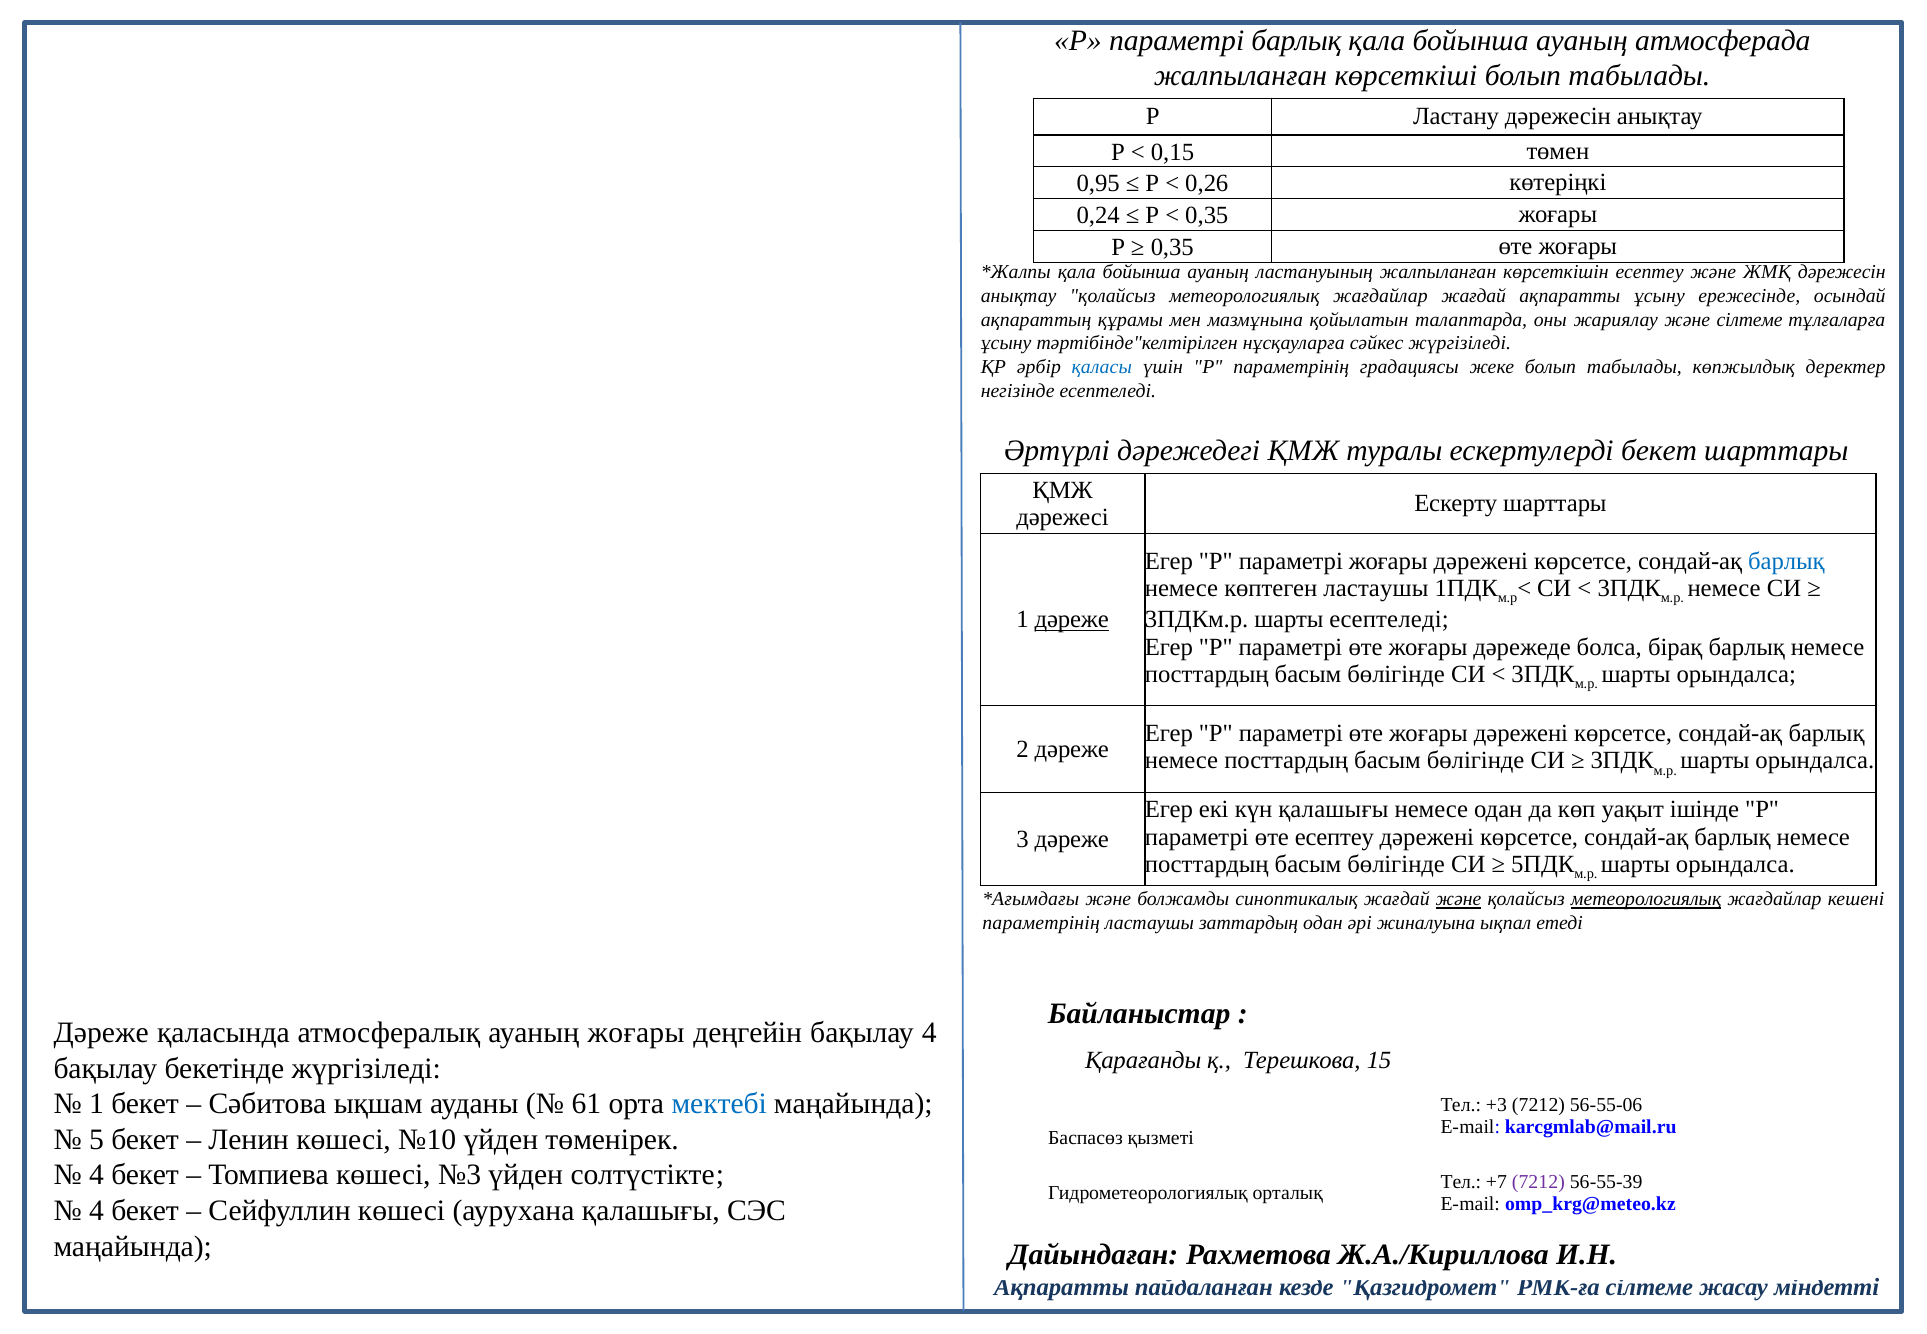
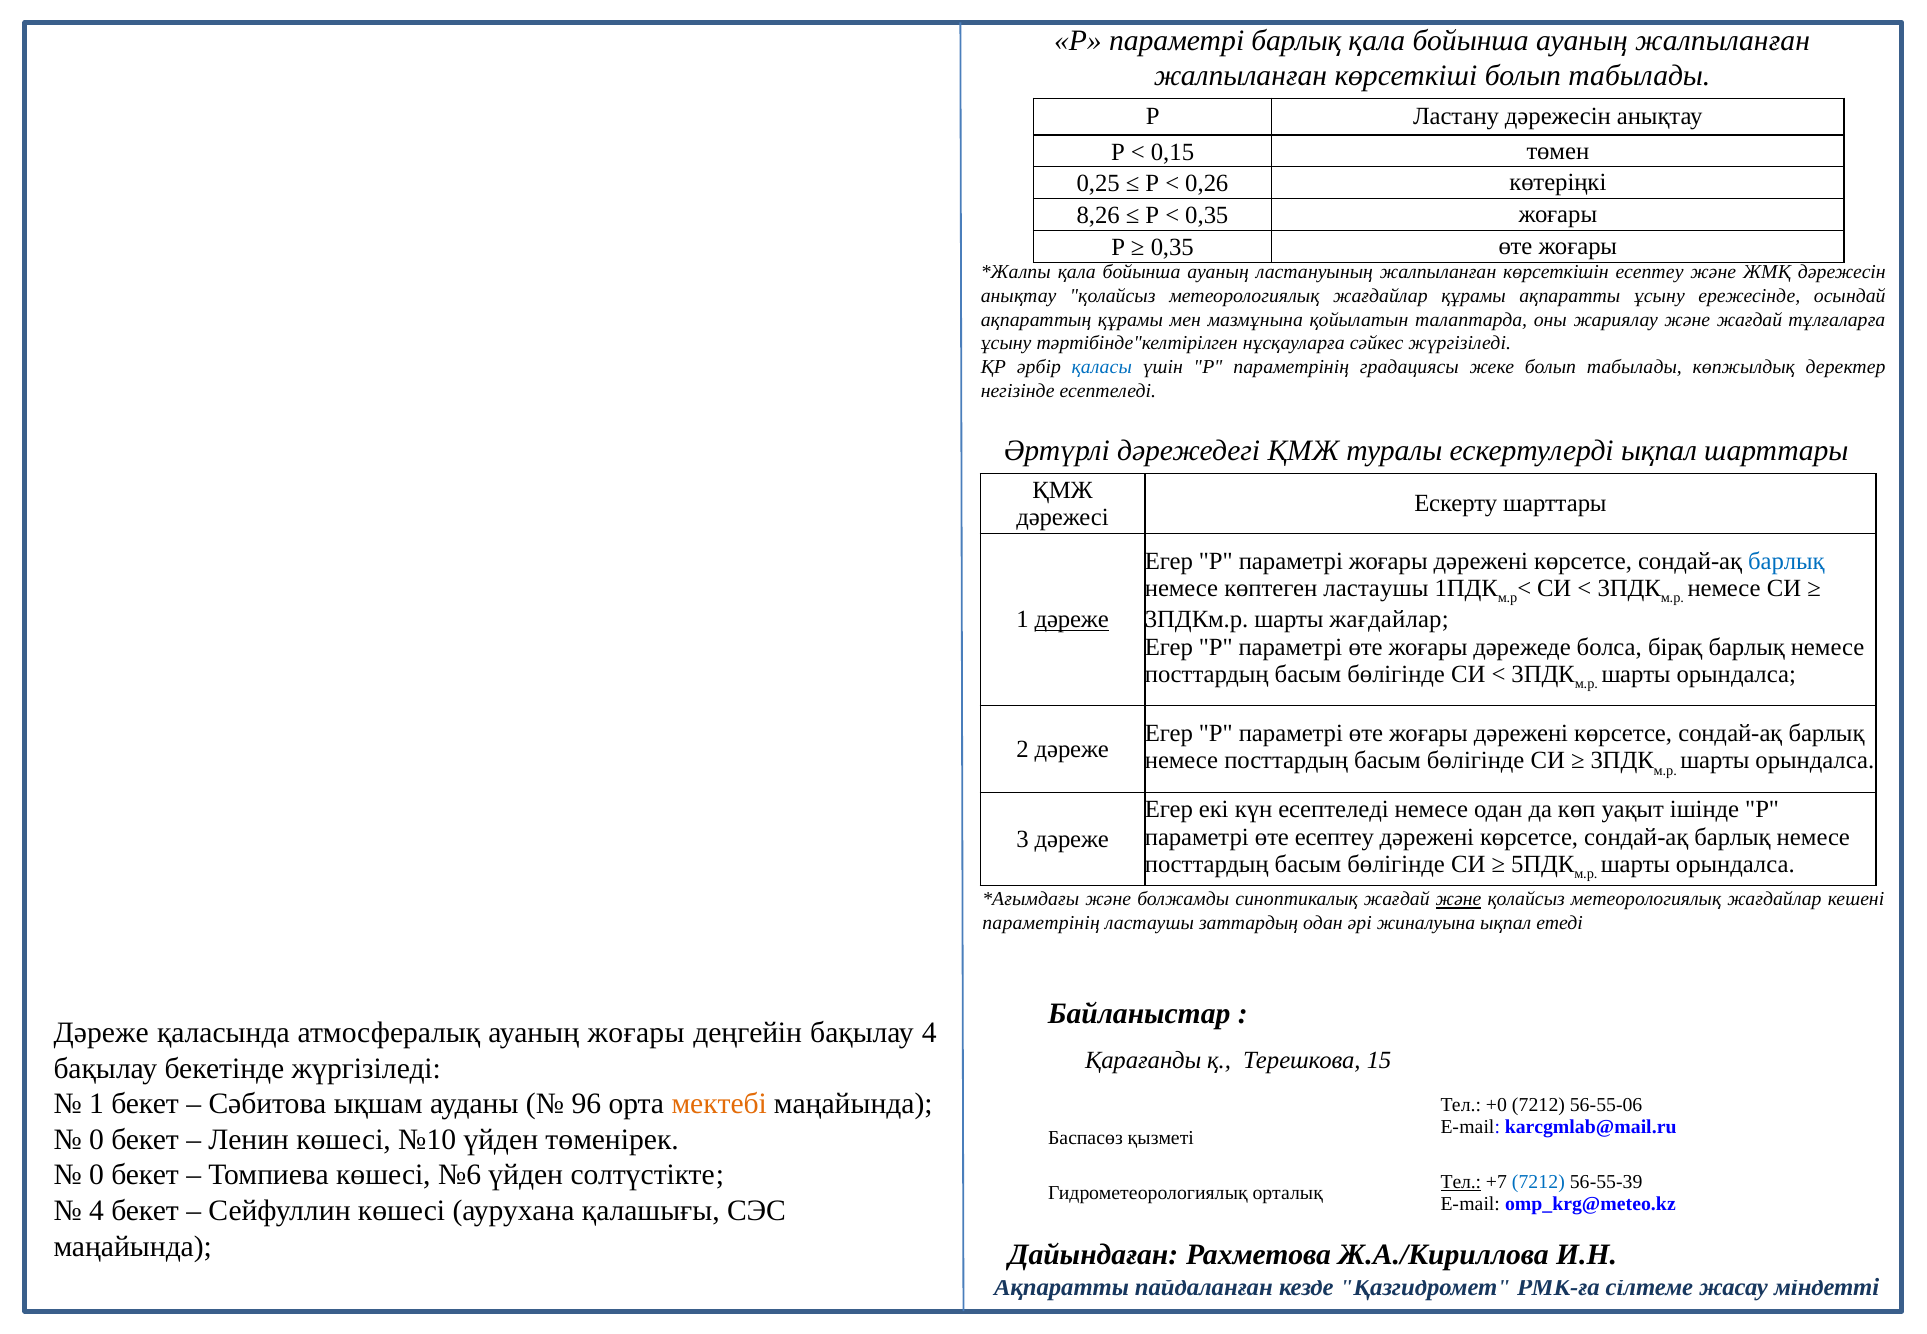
ауаның атмосферада: атмосферада -> жалпыланған
0,95: 0,95 -> 0,25
0,24: 0,24 -> 8,26
жағдайлар жағдай: жағдай -> құрамы
және сілтеме: сілтеме -> жағдай
ескертулерді бекет: бекет -> ықпал
шарты есептеледі: есептеледі -> жағдайлар
күн қалашығы: қалашығы -> есептеледі
метеорологиялық at (1646, 900) underline: present -> none
61: 61 -> 96
мектебі colour: blue -> orange
+3: +3 -> +0
5 at (97, 1140): 5 -> 0
4 at (97, 1175): 4 -> 0
№3: №3 -> №6
Тел at (1461, 1182) underline: none -> present
7212 at (1538, 1182) colour: purple -> blue
